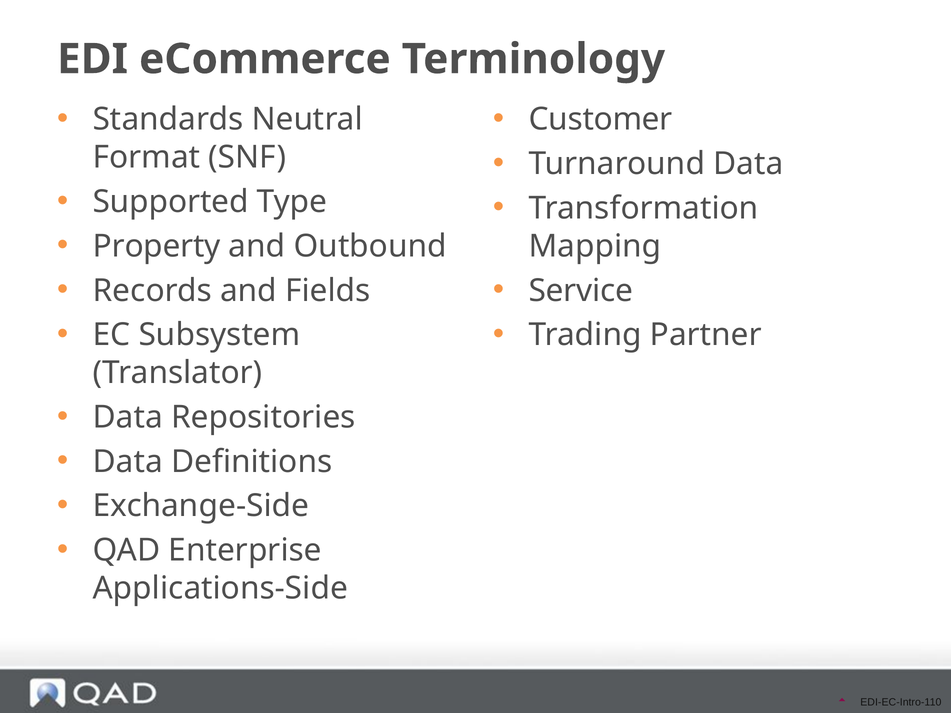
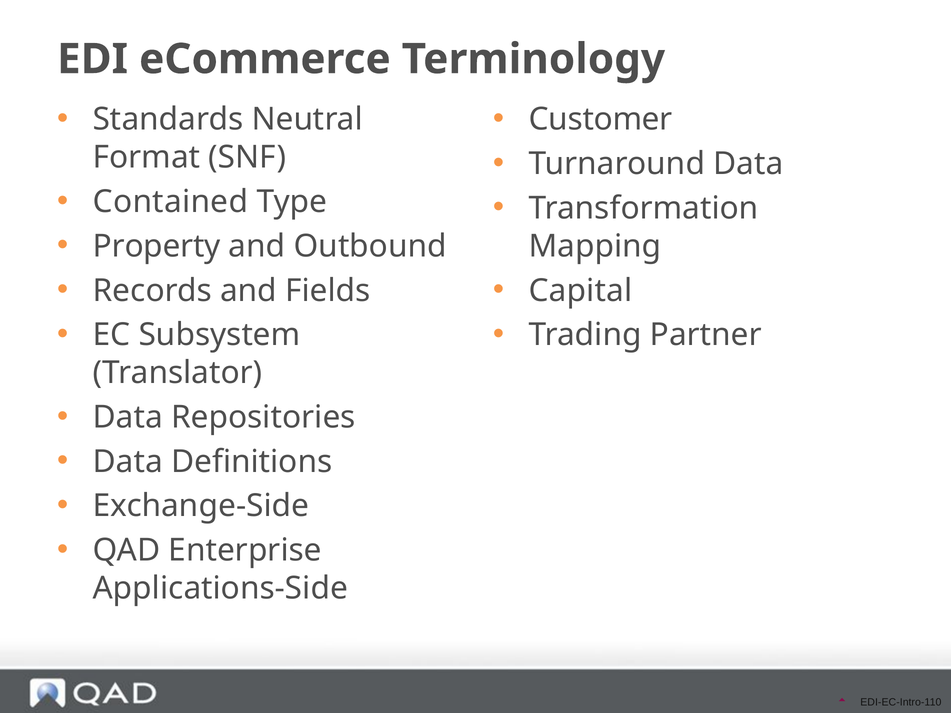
Supported: Supported -> Contained
Service: Service -> Capital
